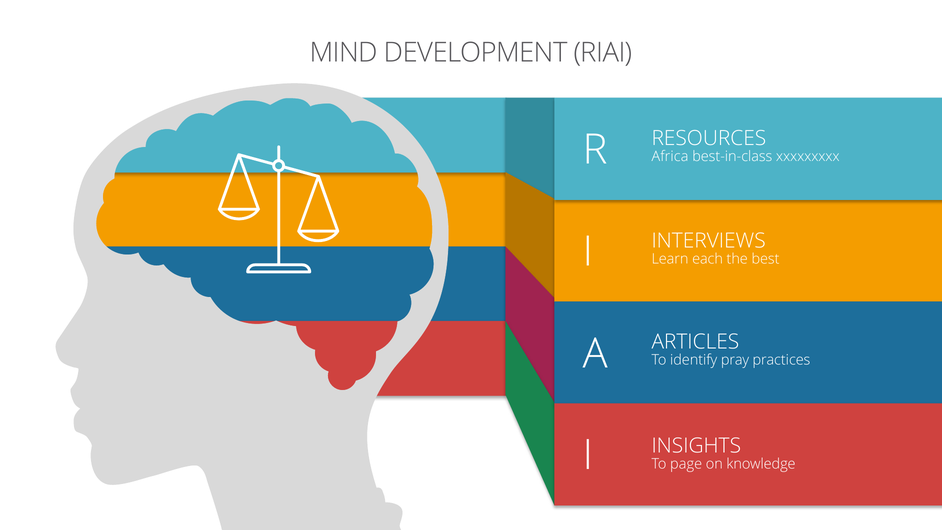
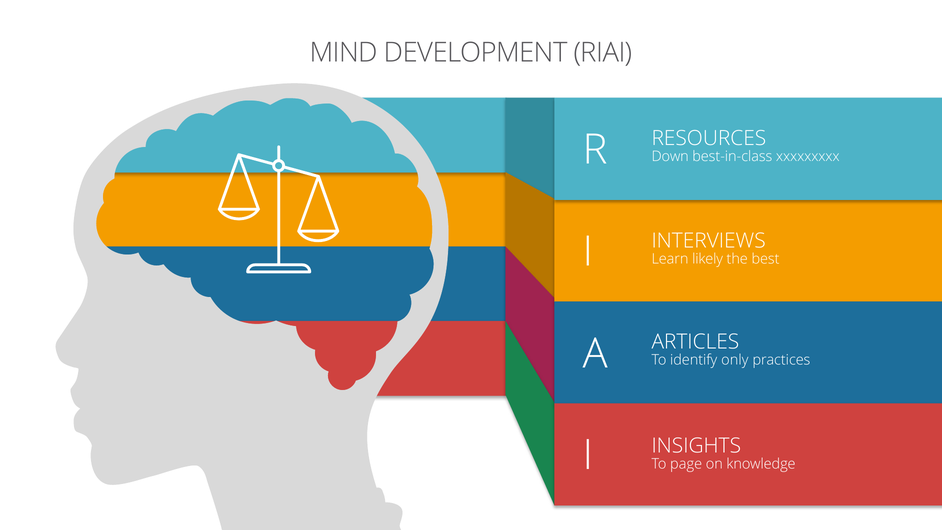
Africa: Africa -> Down
each: each -> likely
pray: pray -> only
